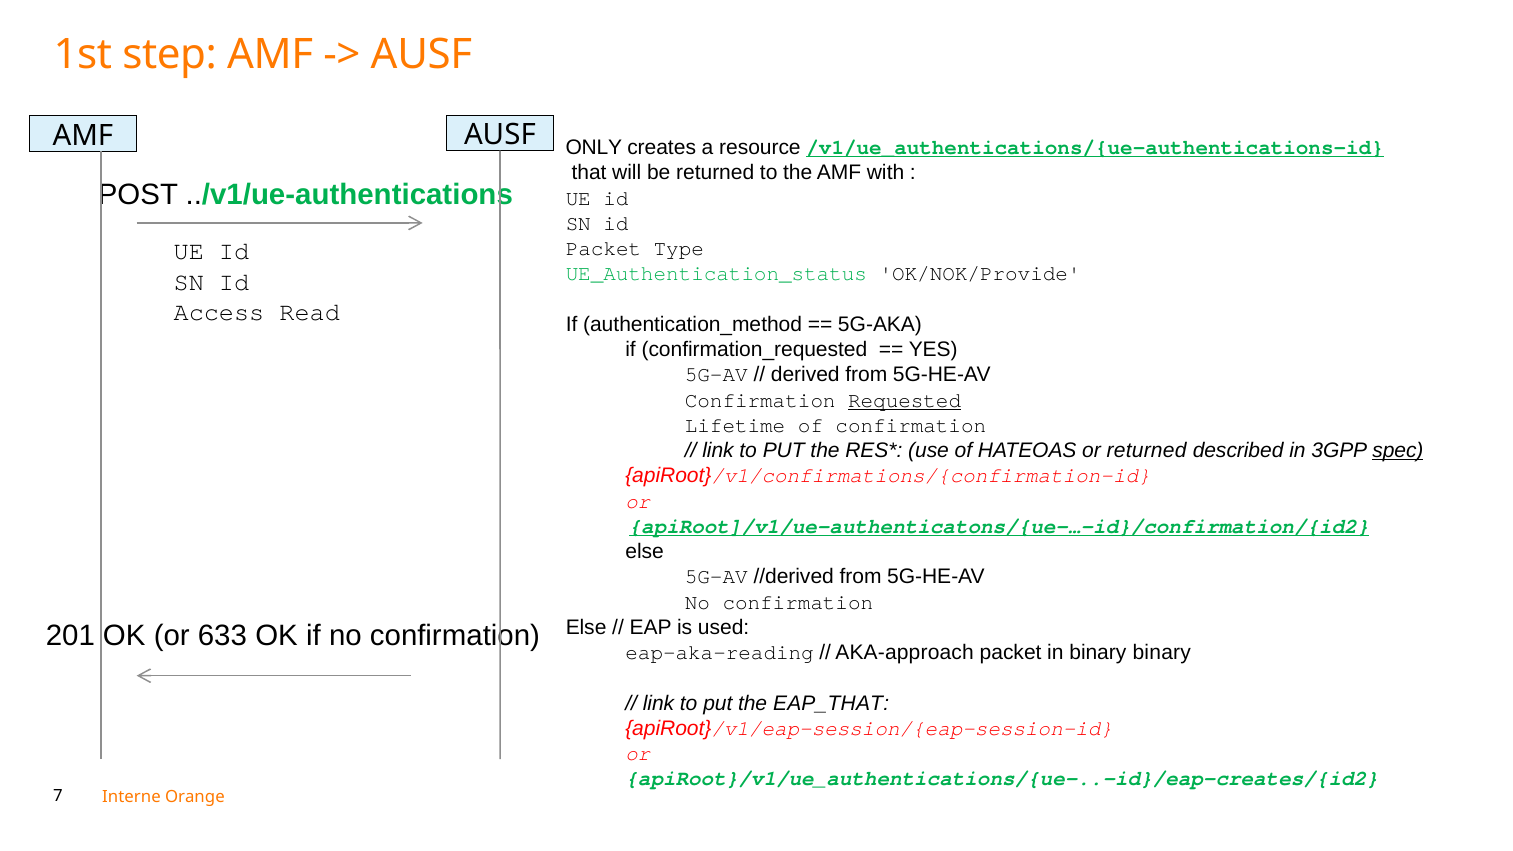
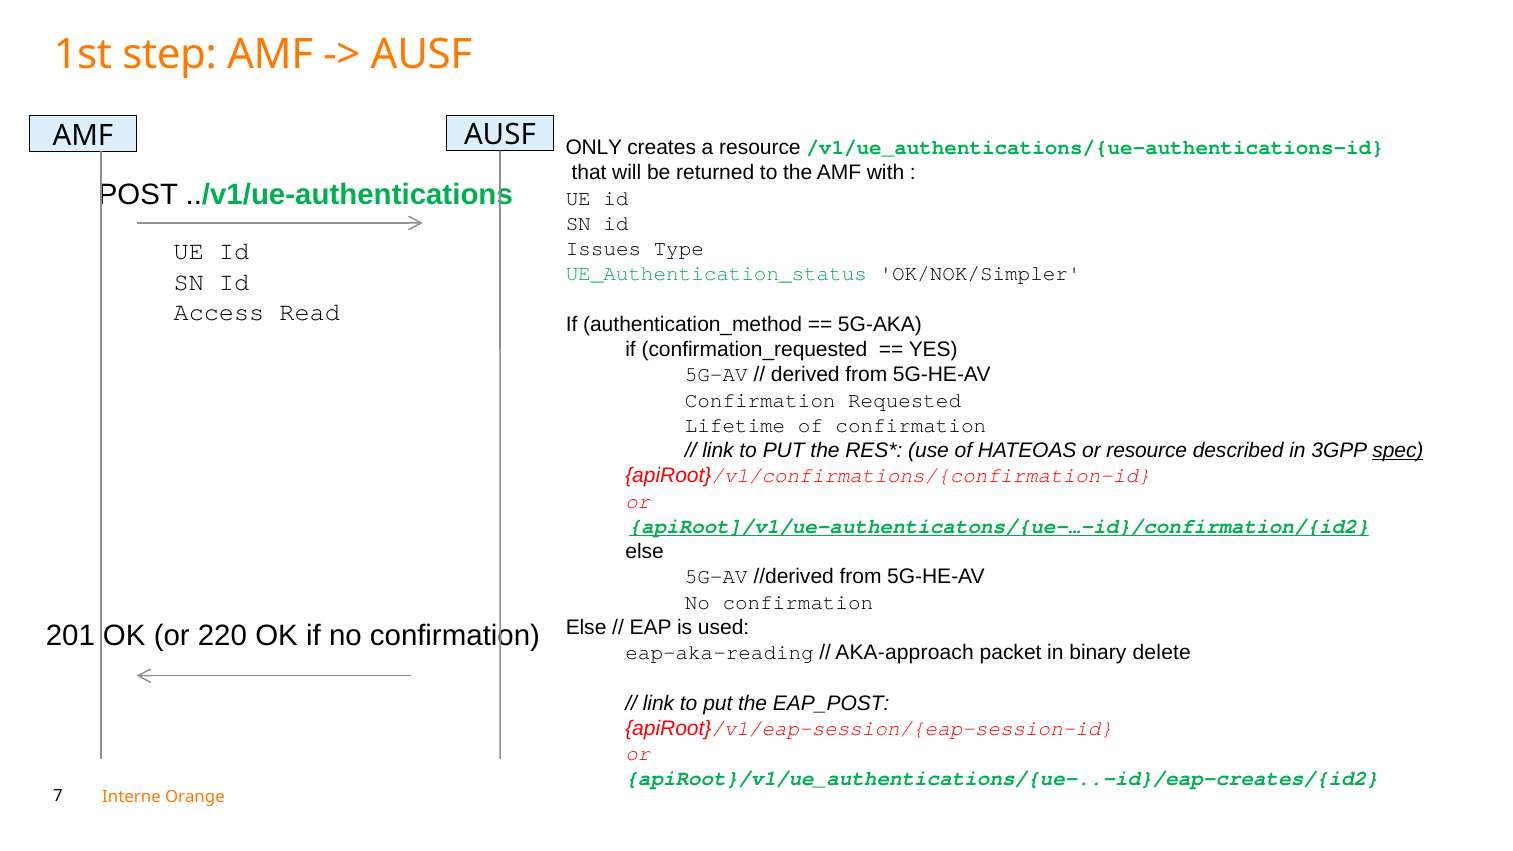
/v1/ue_authentications/{ue-authentications-id underline: present -> none
Packet at (604, 249): Packet -> Issues
OK/NOK/Provide: OK/NOK/Provide -> OK/NOK/Simpler
Requested underline: present -> none
or returned: returned -> resource
633: 633 -> 220
binary binary: binary -> delete
EAP_THAT: EAP_THAT -> EAP_POST
